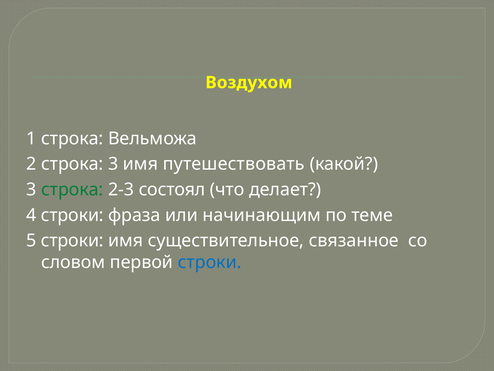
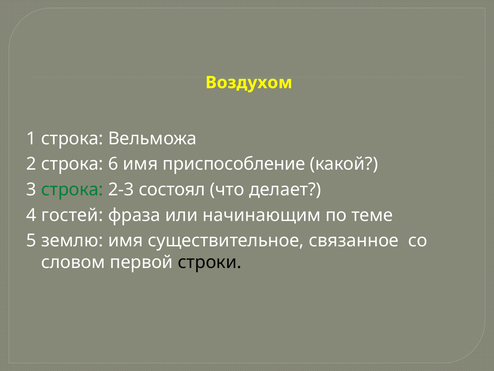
строка 3: 3 -> 6
путешествовать: путешествовать -> приспособление
4 строки: строки -> гостей
5 строки: строки -> землю
строки at (210, 262) colour: blue -> black
